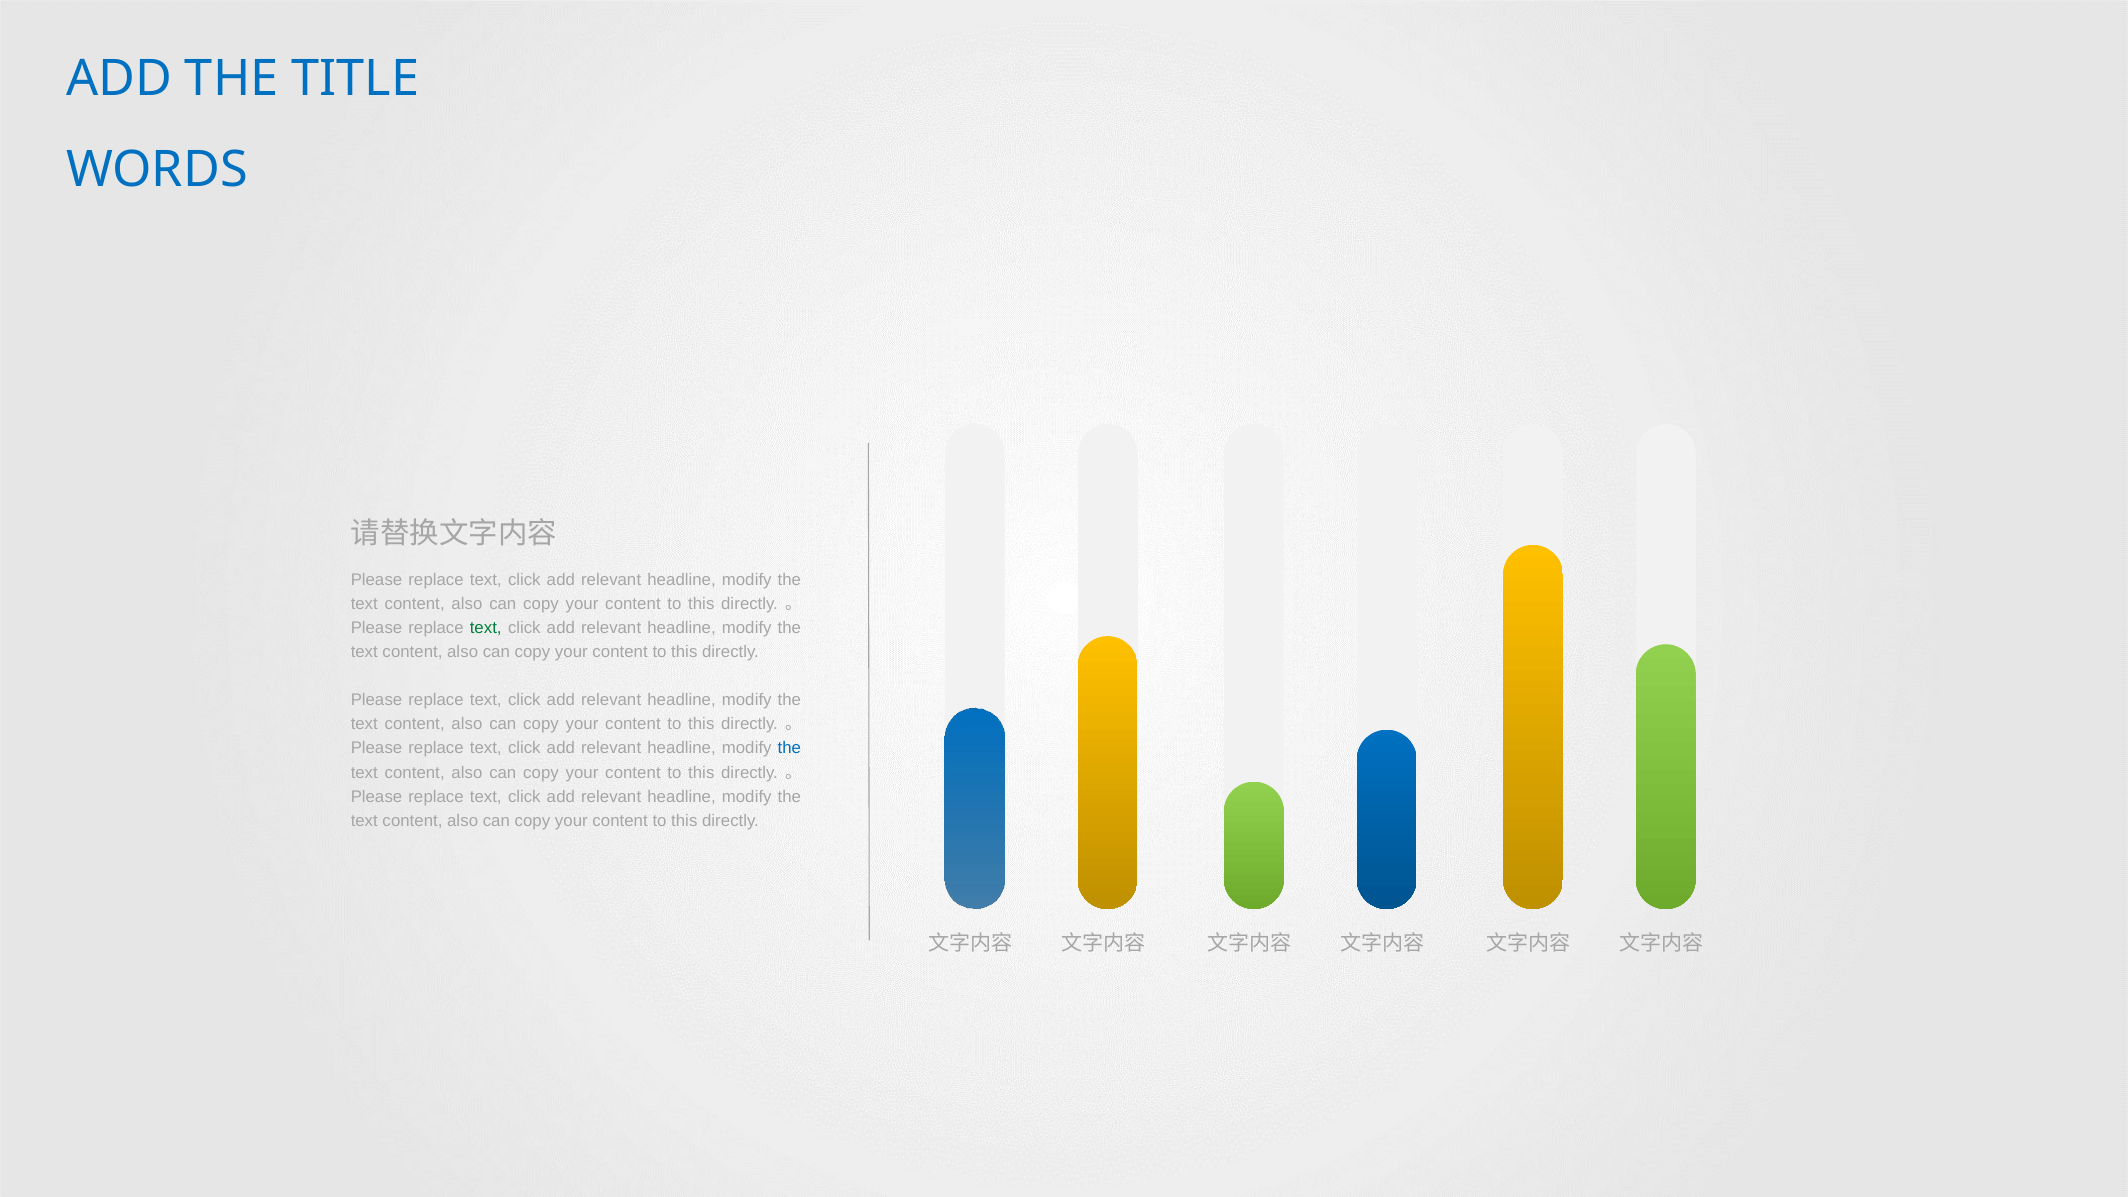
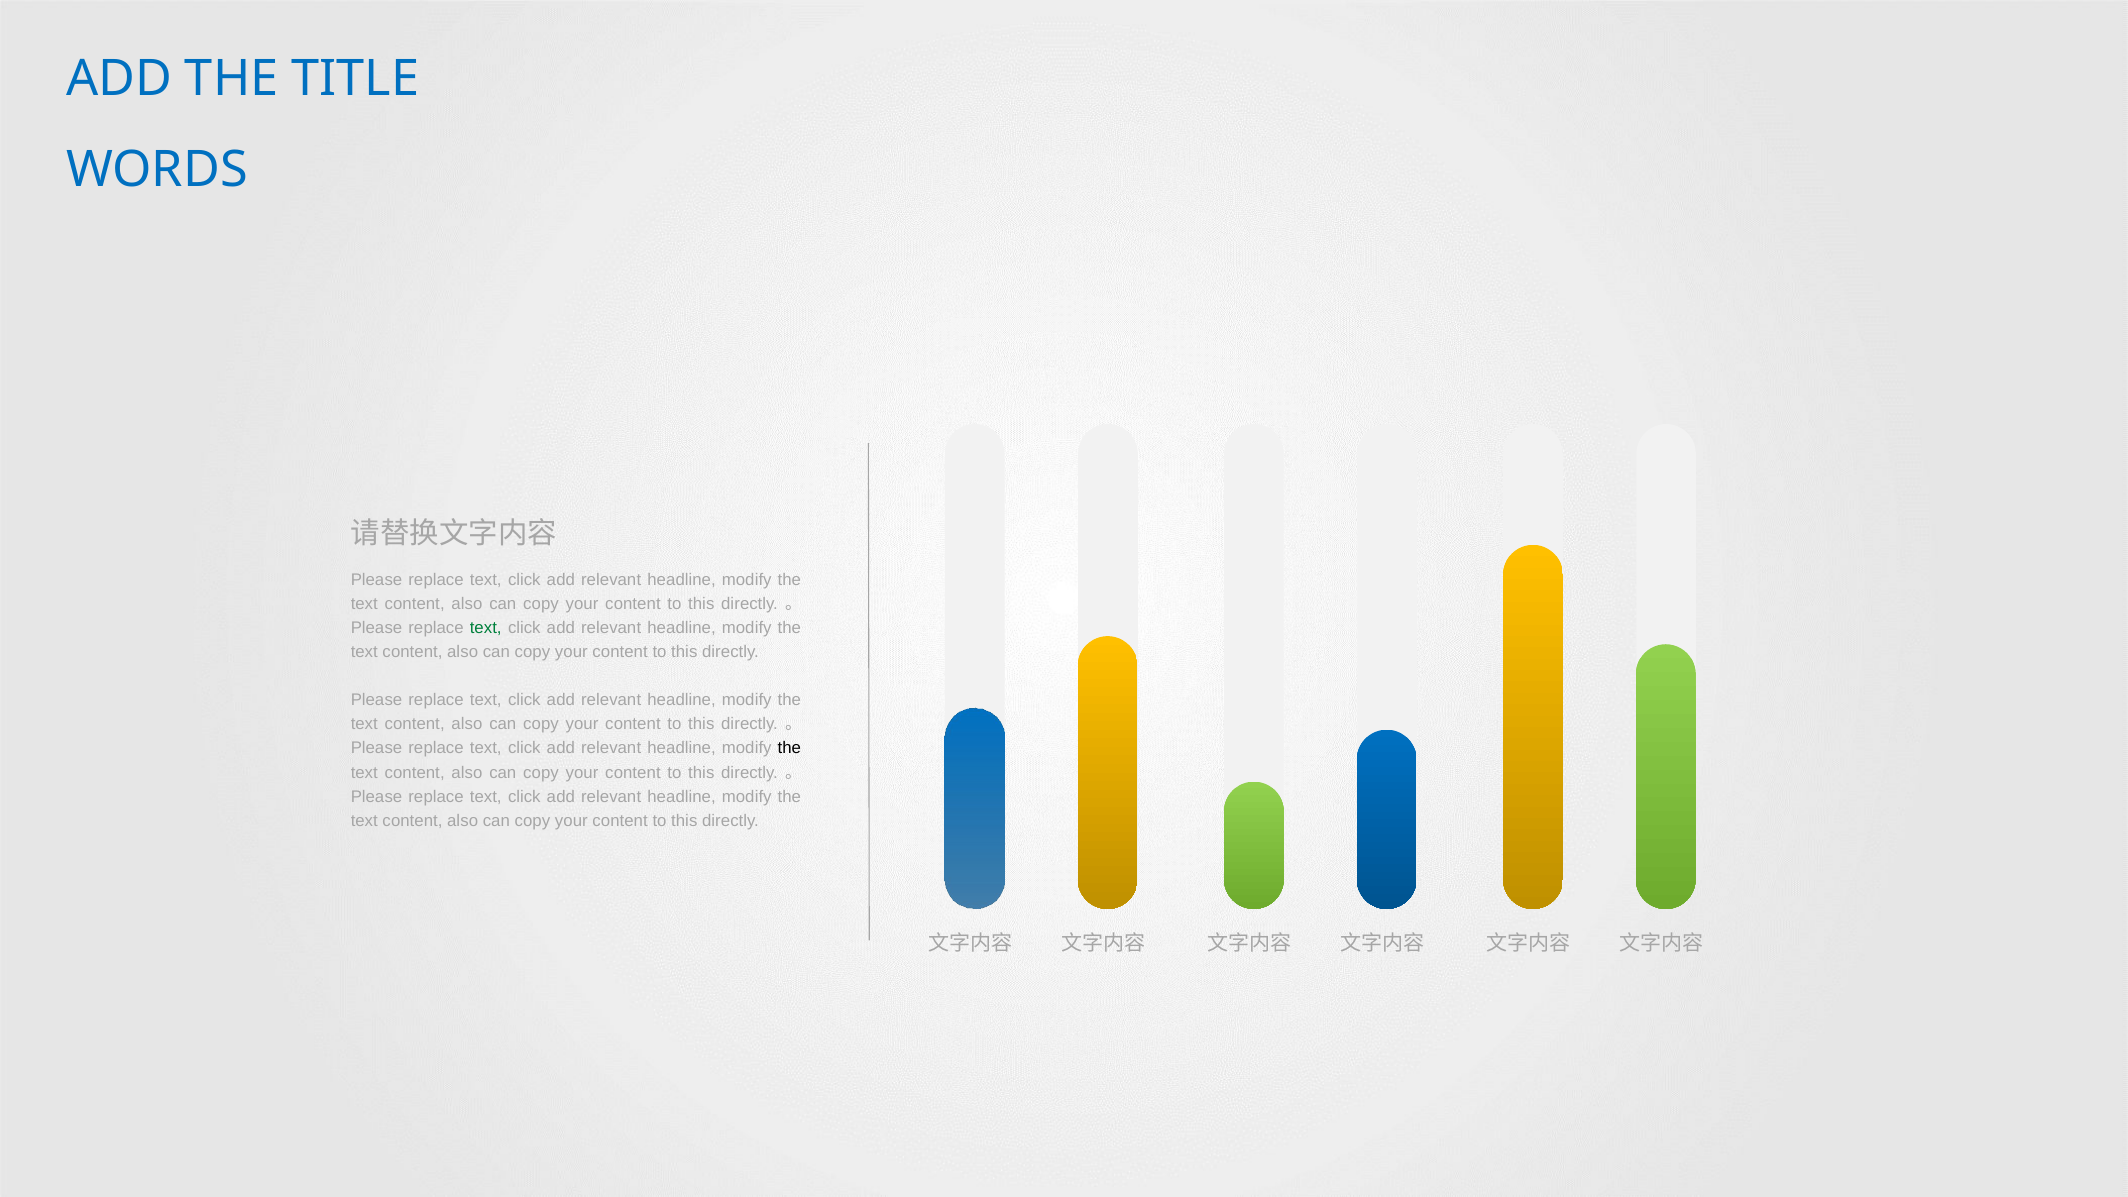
the at (789, 748) colour: blue -> black
